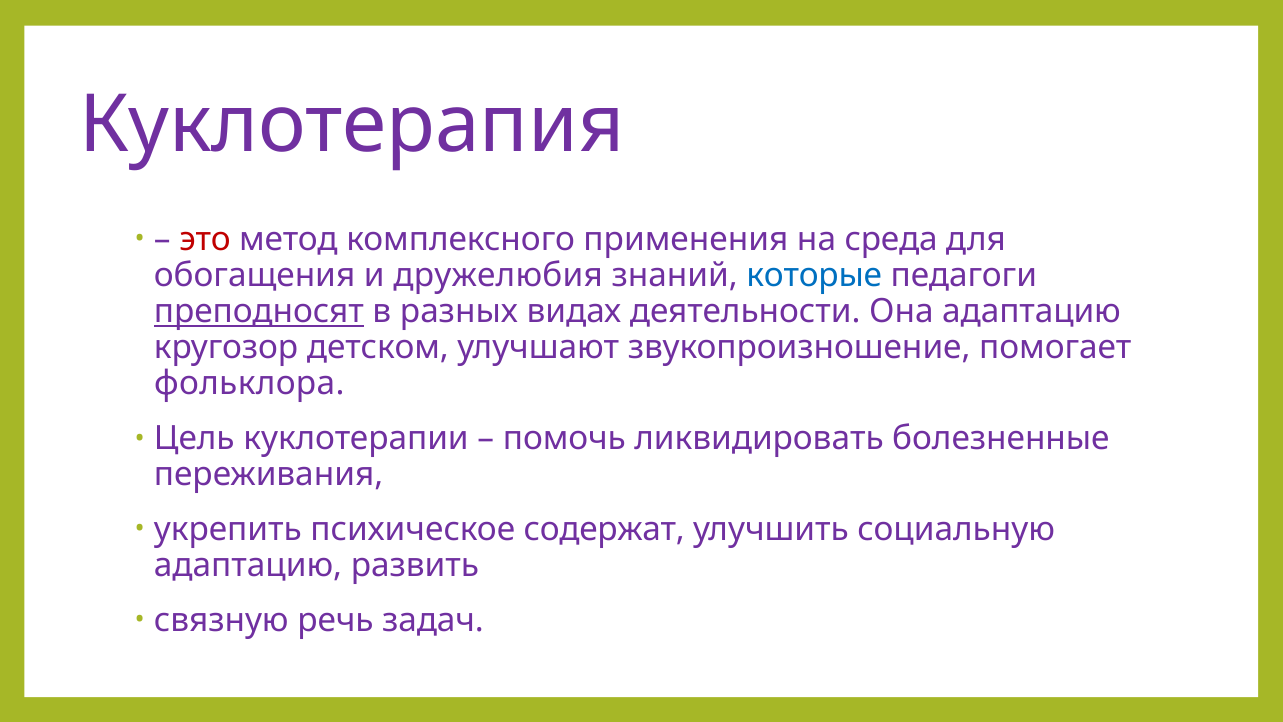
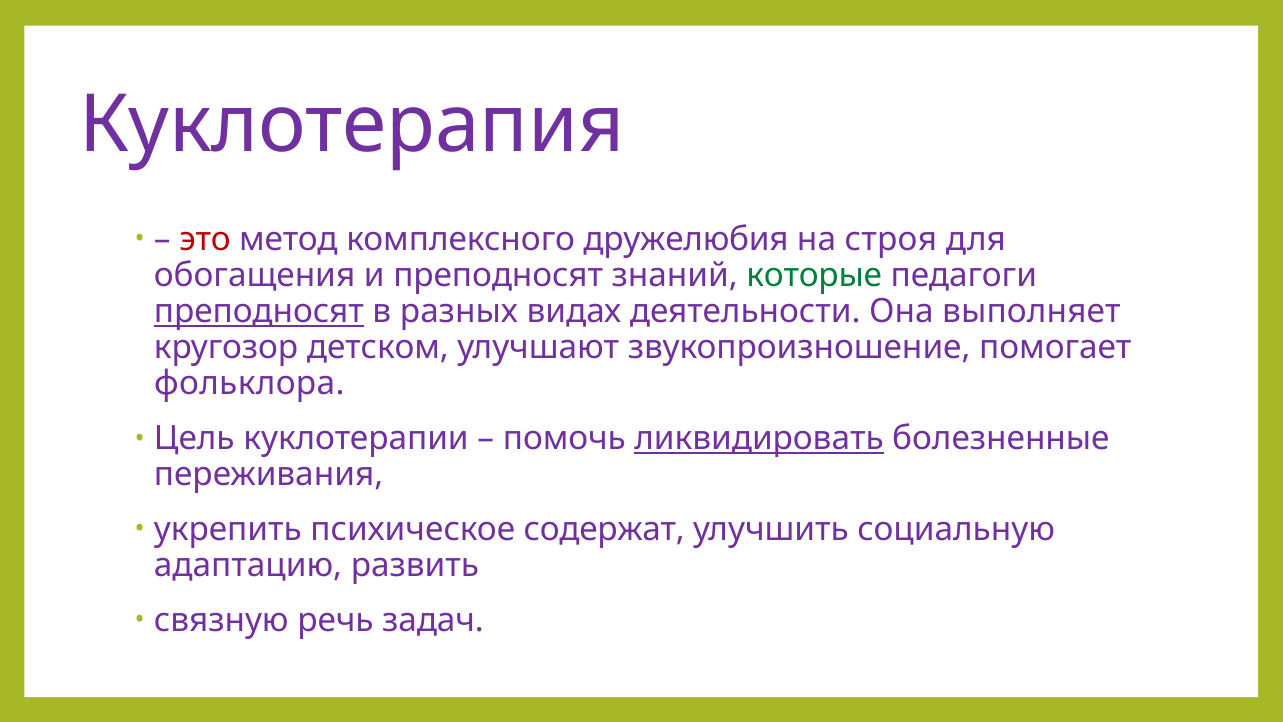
применения: применения -> дружелюбия
среда: среда -> строя
и дружелюбия: дружелюбия -> преподносят
которые colour: blue -> green
Она адаптацию: адаптацию -> выполняет
ликвидировать underline: none -> present
